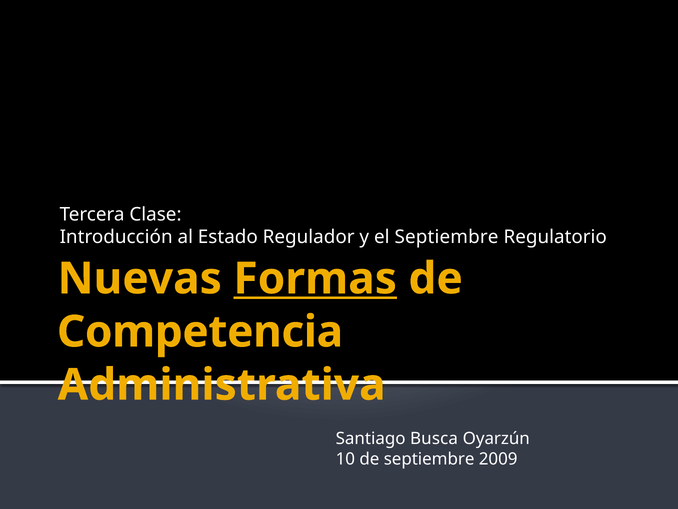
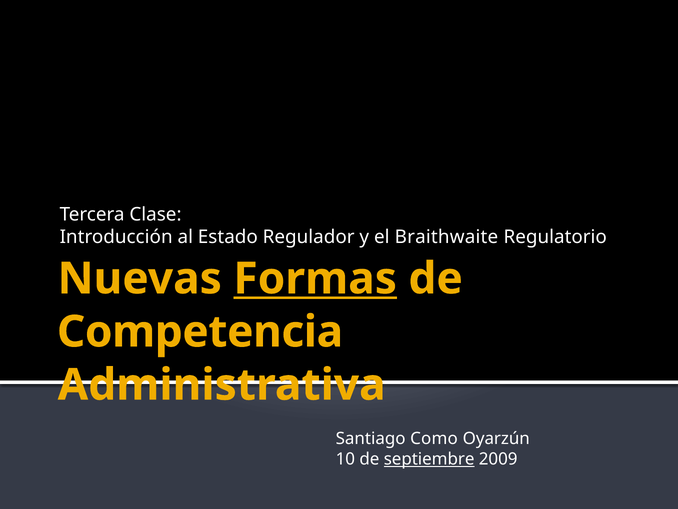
el Septiembre: Septiembre -> Braithwaite
Busca: Busca -> Como
septiembre at (429, 459) underline: none -> present
